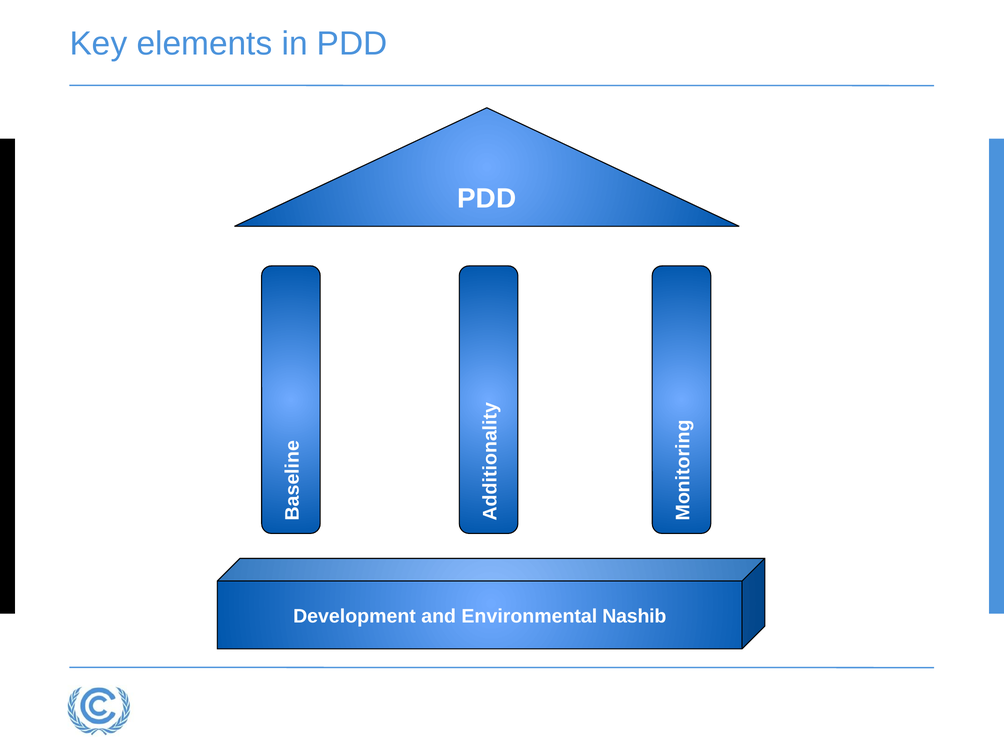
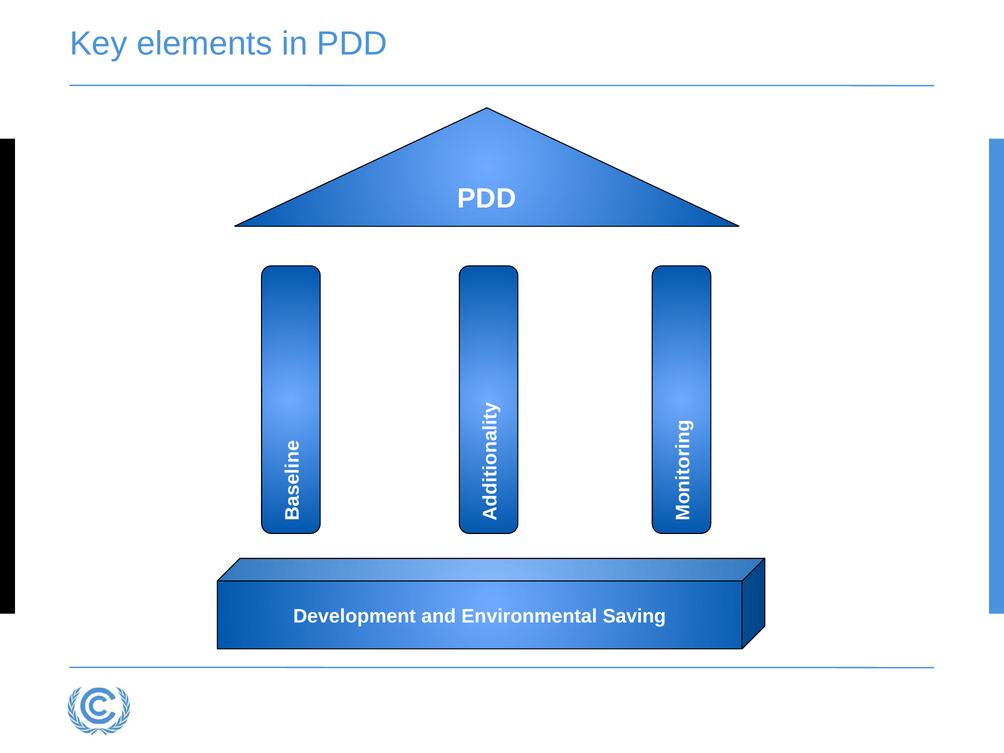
Nashib: Nashib -> Saving
